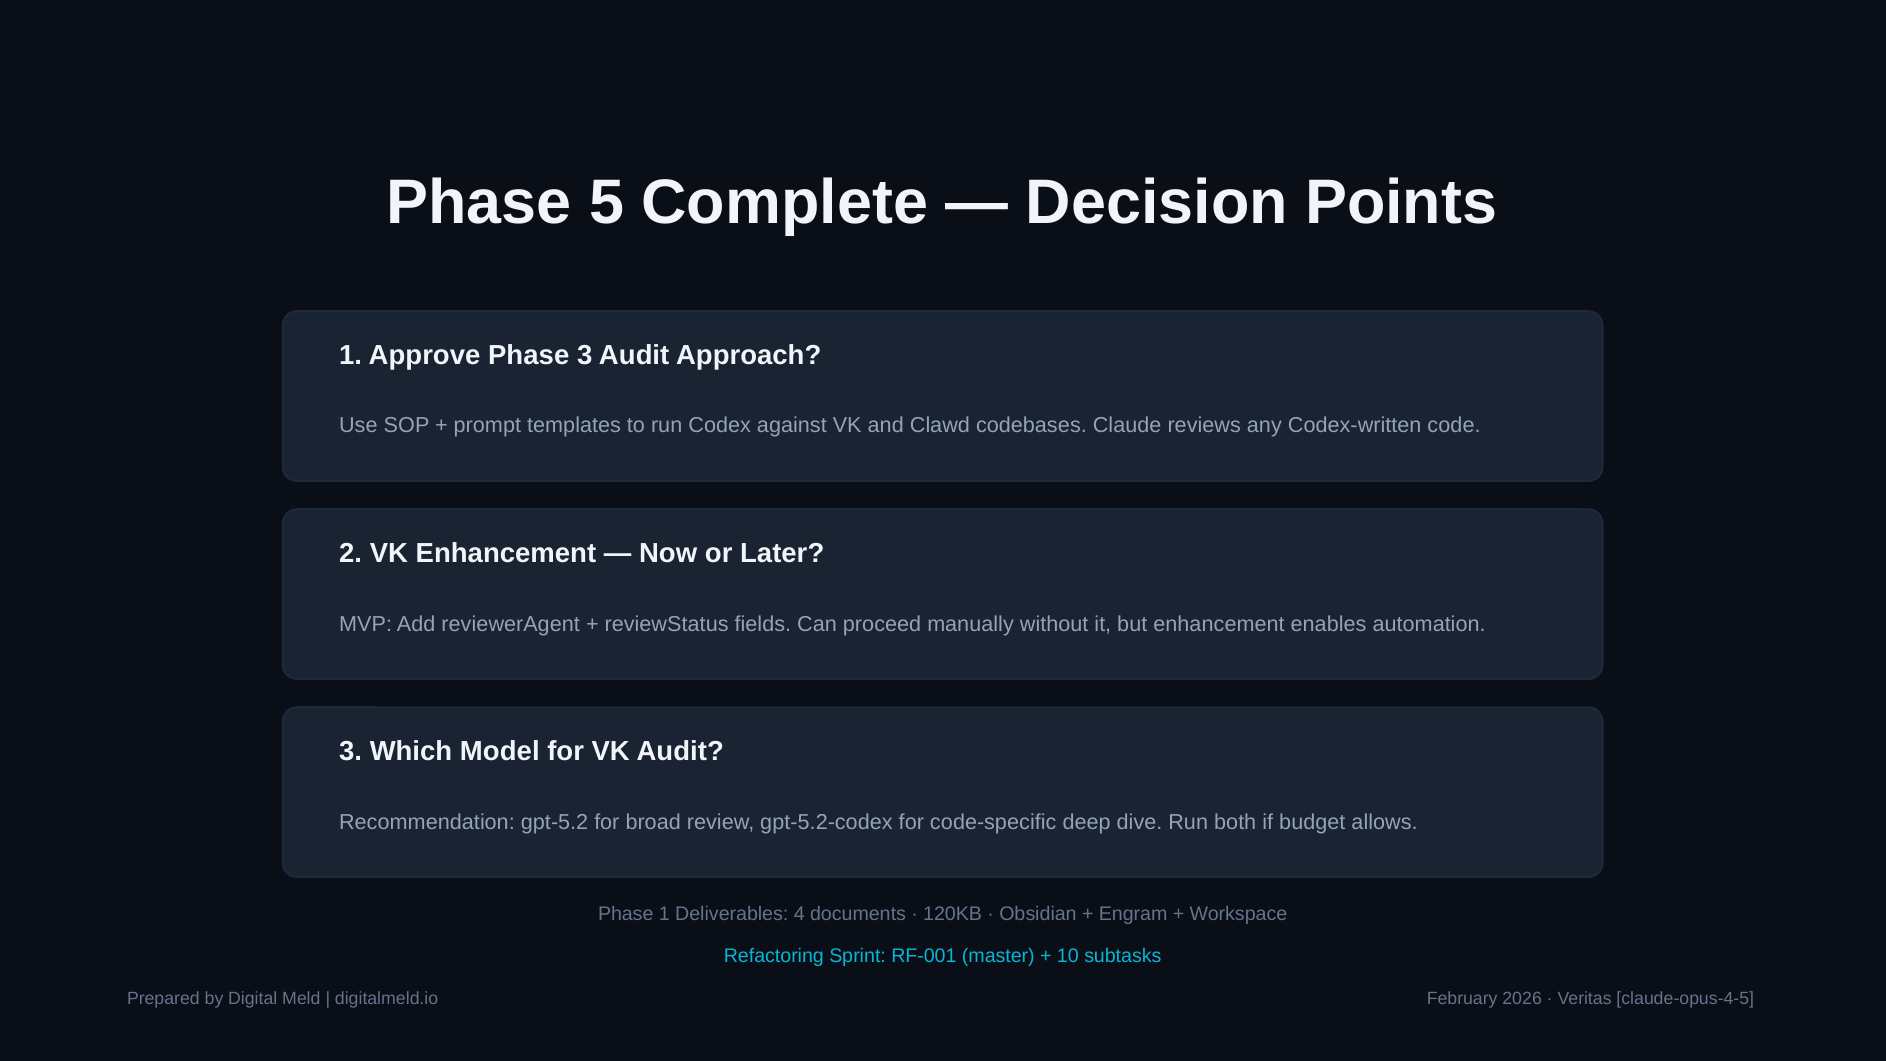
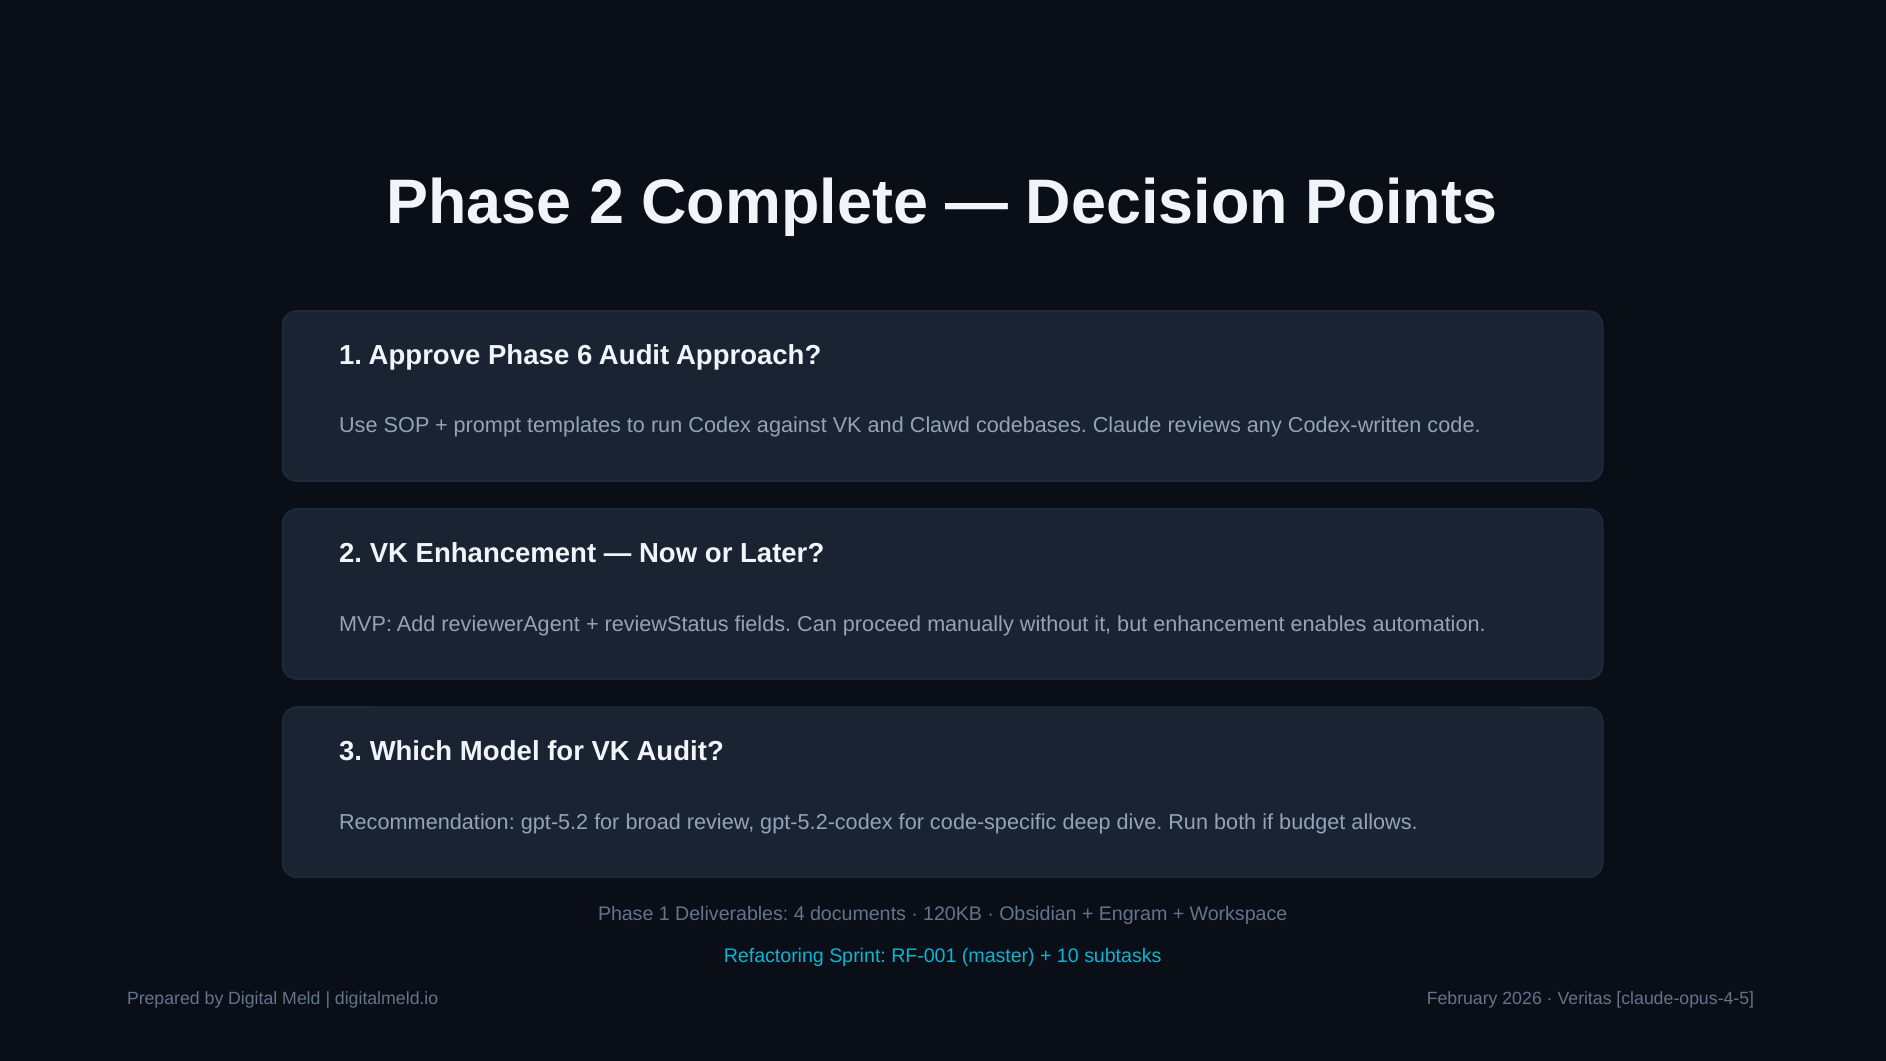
Phase 5: 5 -> 2
Phase 3: 3 -> 6
